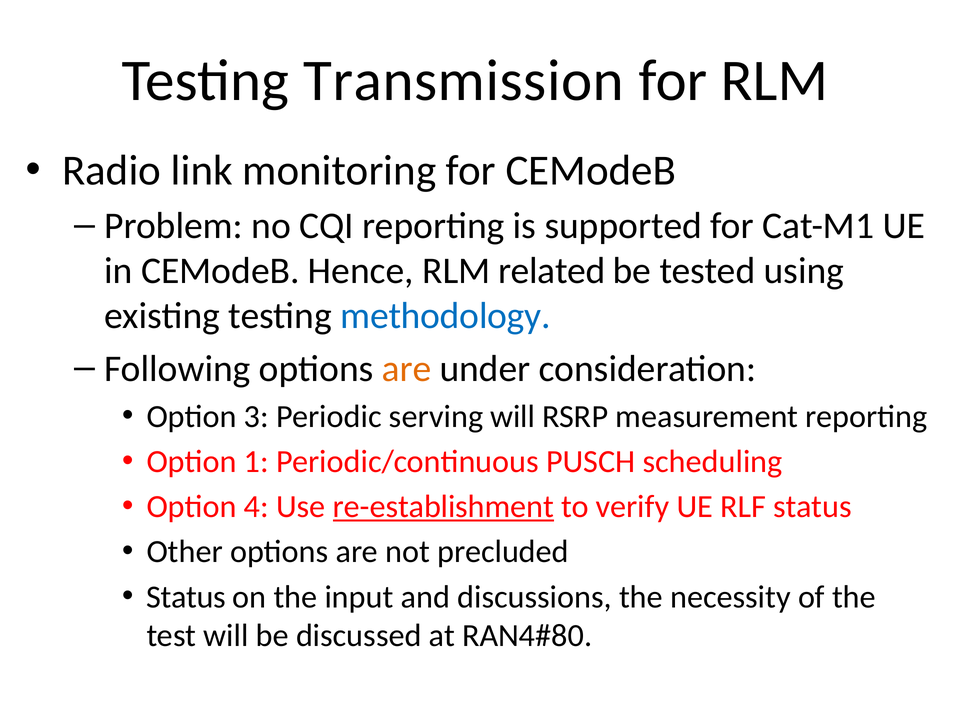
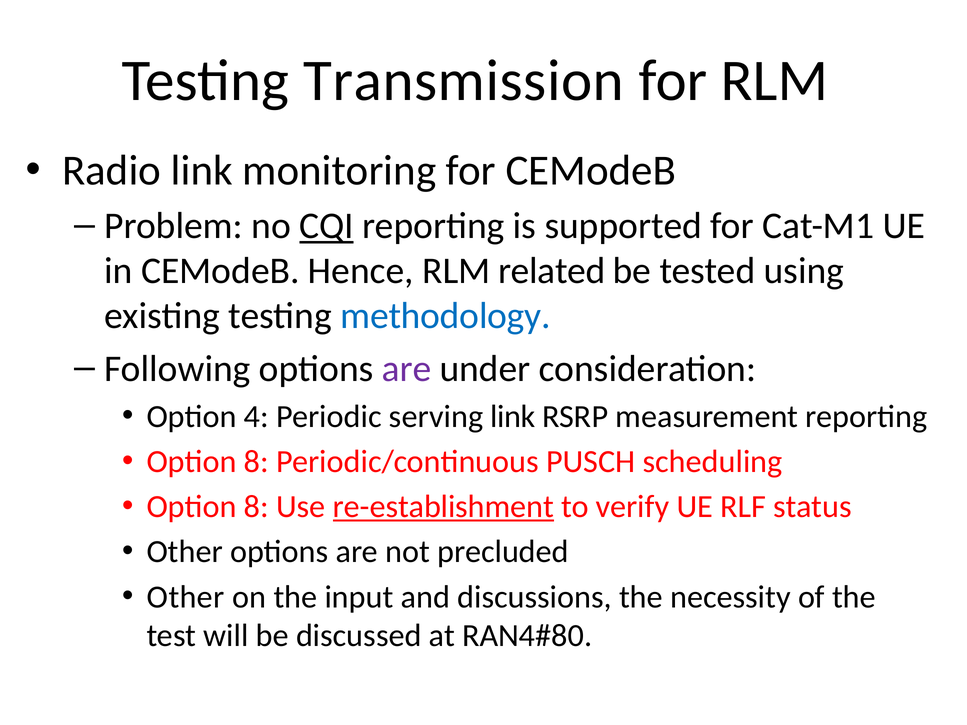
CQI underline: none -> present
are at (407, 369) colour: orange -> purple
3: 3 -> 4
serving will: will -> link
1 at (256, 462): 1 -> 8
4 at (256, 507): 4 -> 8
Status at (186, 597): Status -> Other
